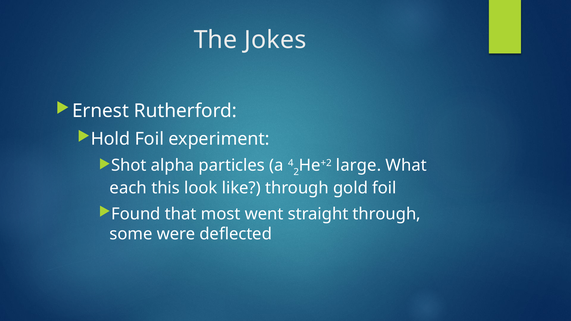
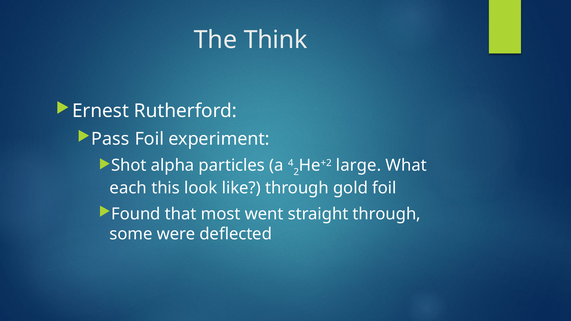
Jokes: Jokes -> Think
Hold: Hold -> Pass
